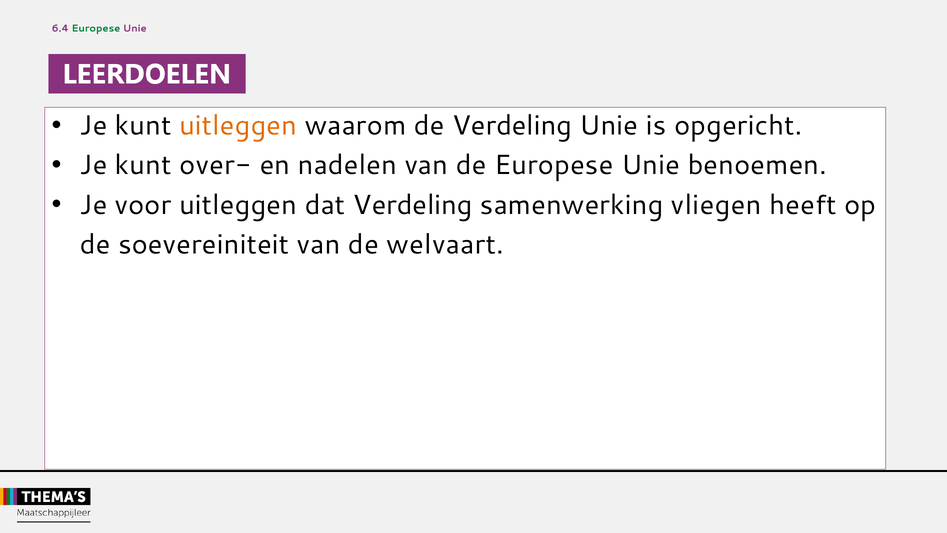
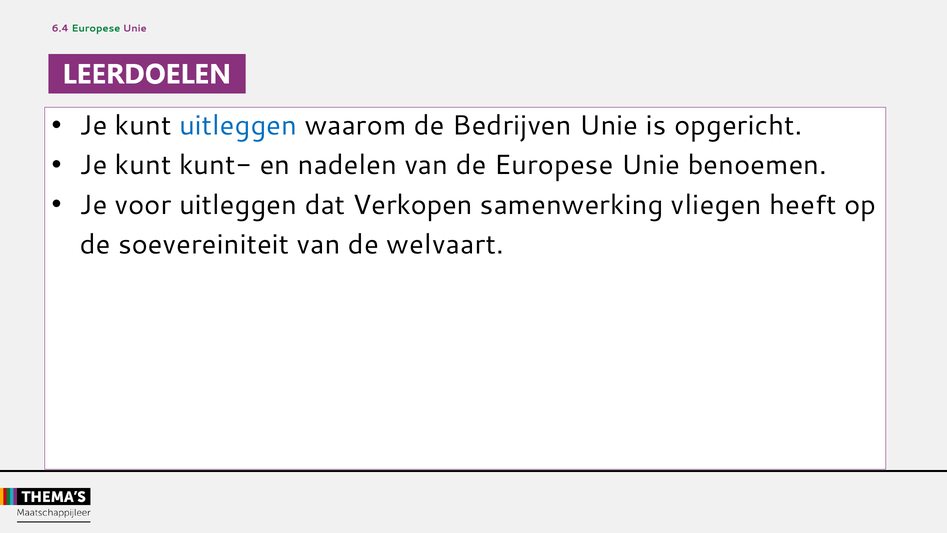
uitleggen at (238, 125) colour: orange -> blue
de Verdeling: Verdeling -> Bedrijven
over-: over- -> kunt-
dat Verdeling: Verdeling -> Verkopen
